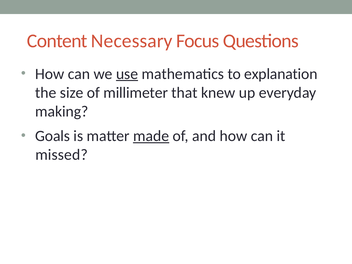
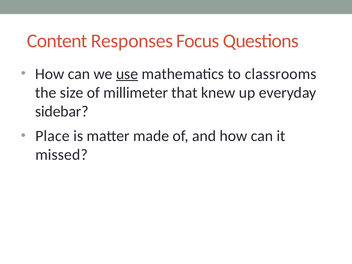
Necessary: Necessary -> Responses
explanation: explanation -> classrooms
making: making -> sidebar
Goals: Goals -> Place
made underline: present -> none
